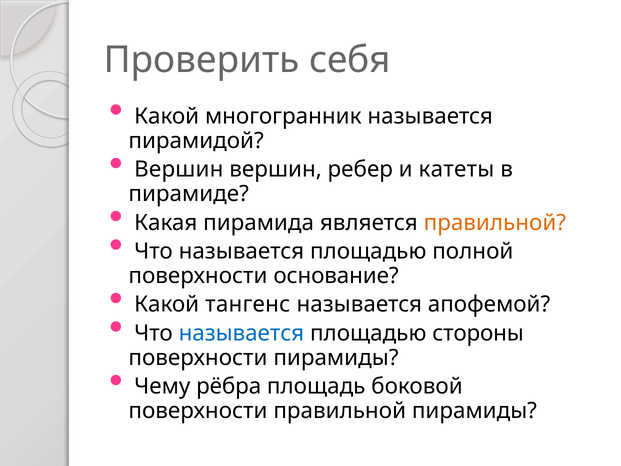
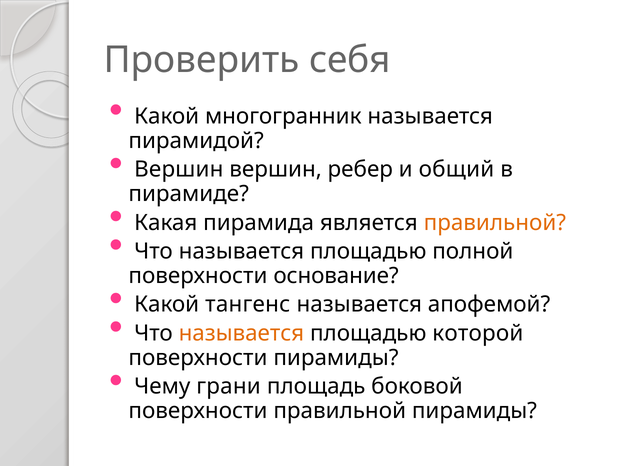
катеты: катеты -> общий
называется at (241, 333) colour: blue -> orange
стороны: стороны -> которой
рёбра: рёбра -> грани
